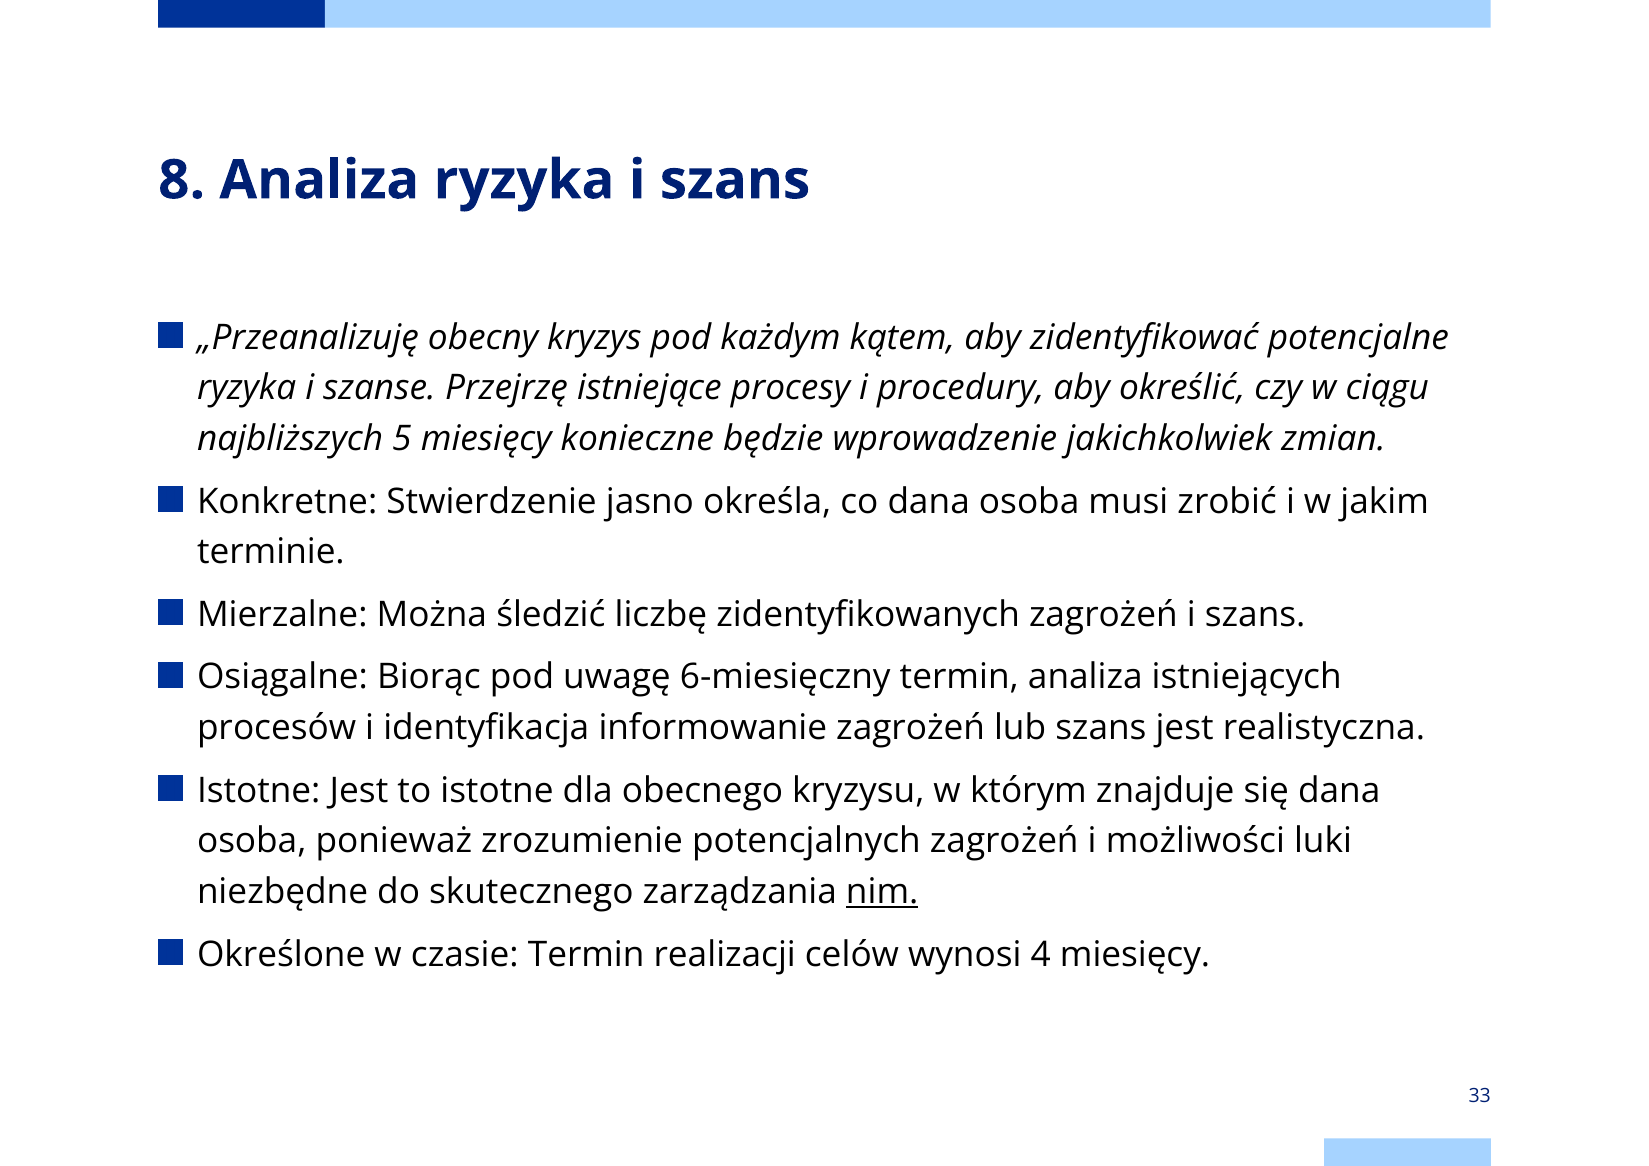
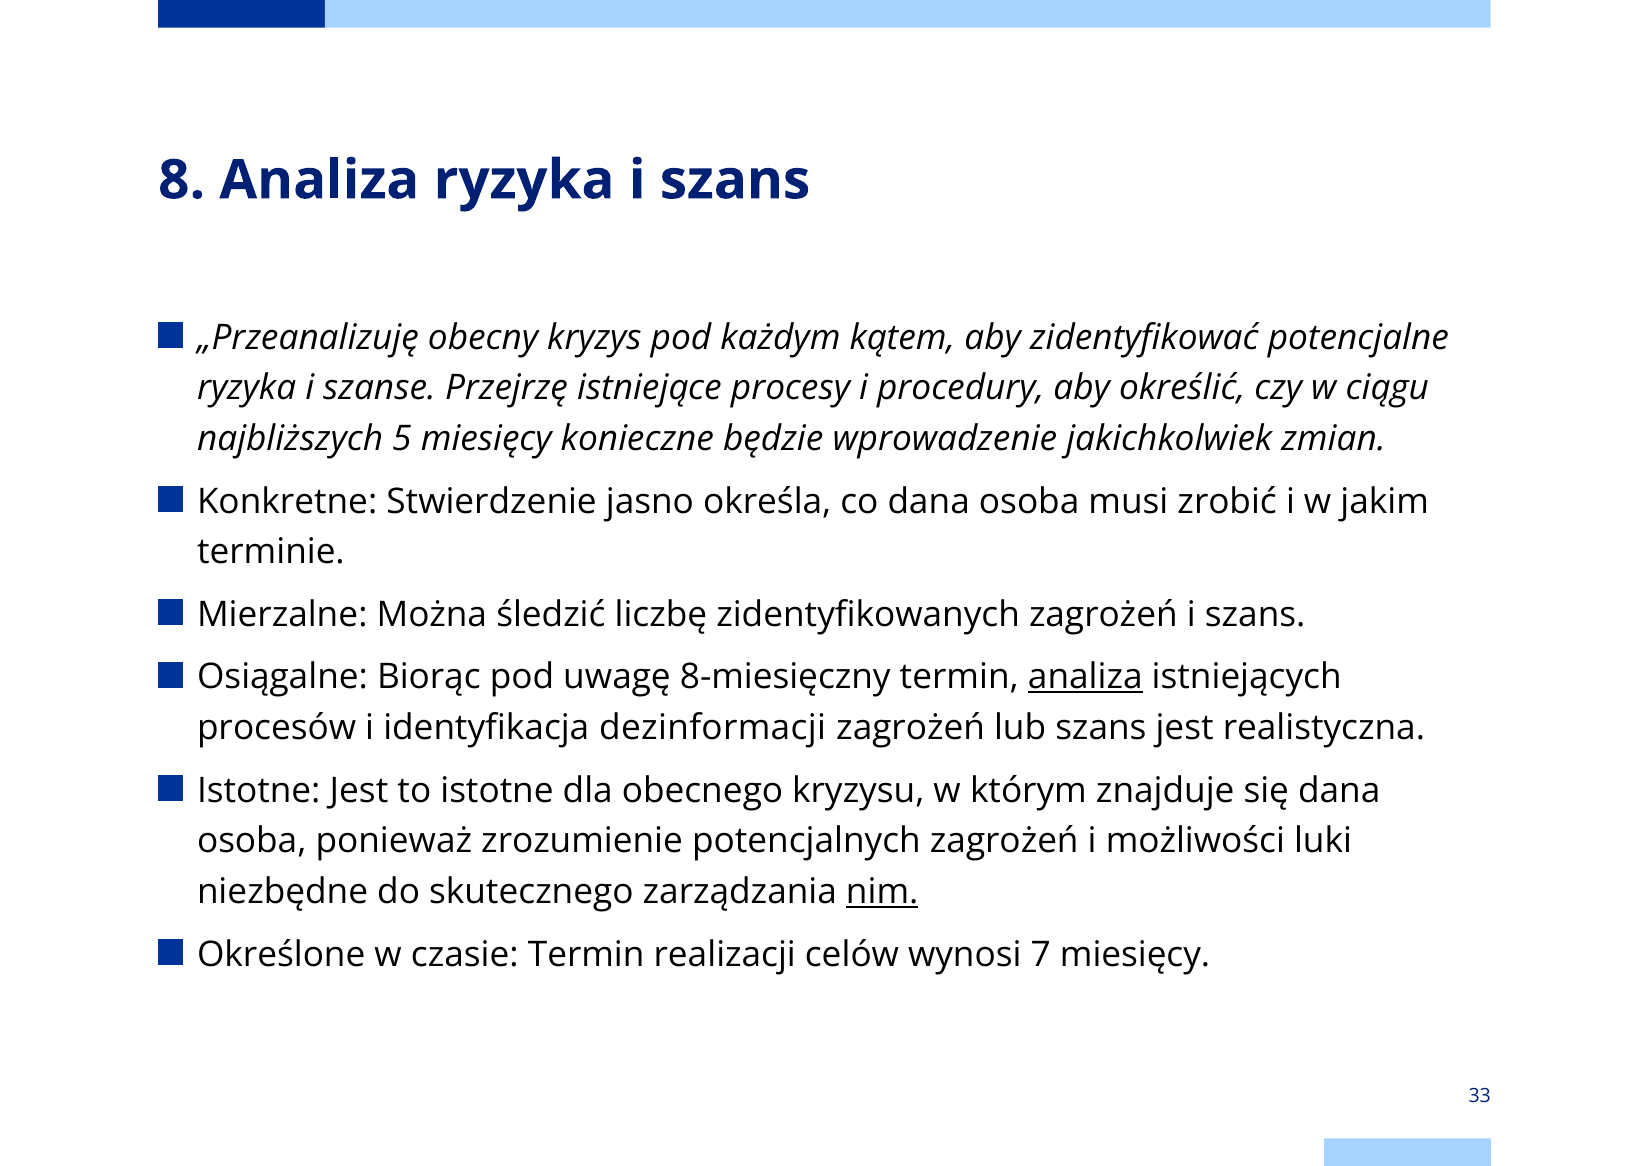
6-miesięczny: 6-miesięczny -> 8-miesięczny
analiza at (1085, 677) underline: none -> present
informowanie: informowanie -> dezinformacji
4: 4 -> 7
